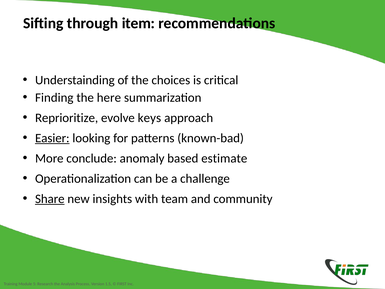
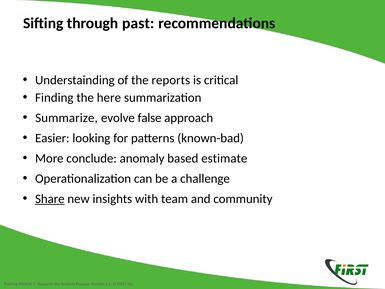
item: item -> past
choices: choices -> reports
Reprioritize: Reprioritize -> Summarize
keys: keys -> false
Easier underline: present -> none
